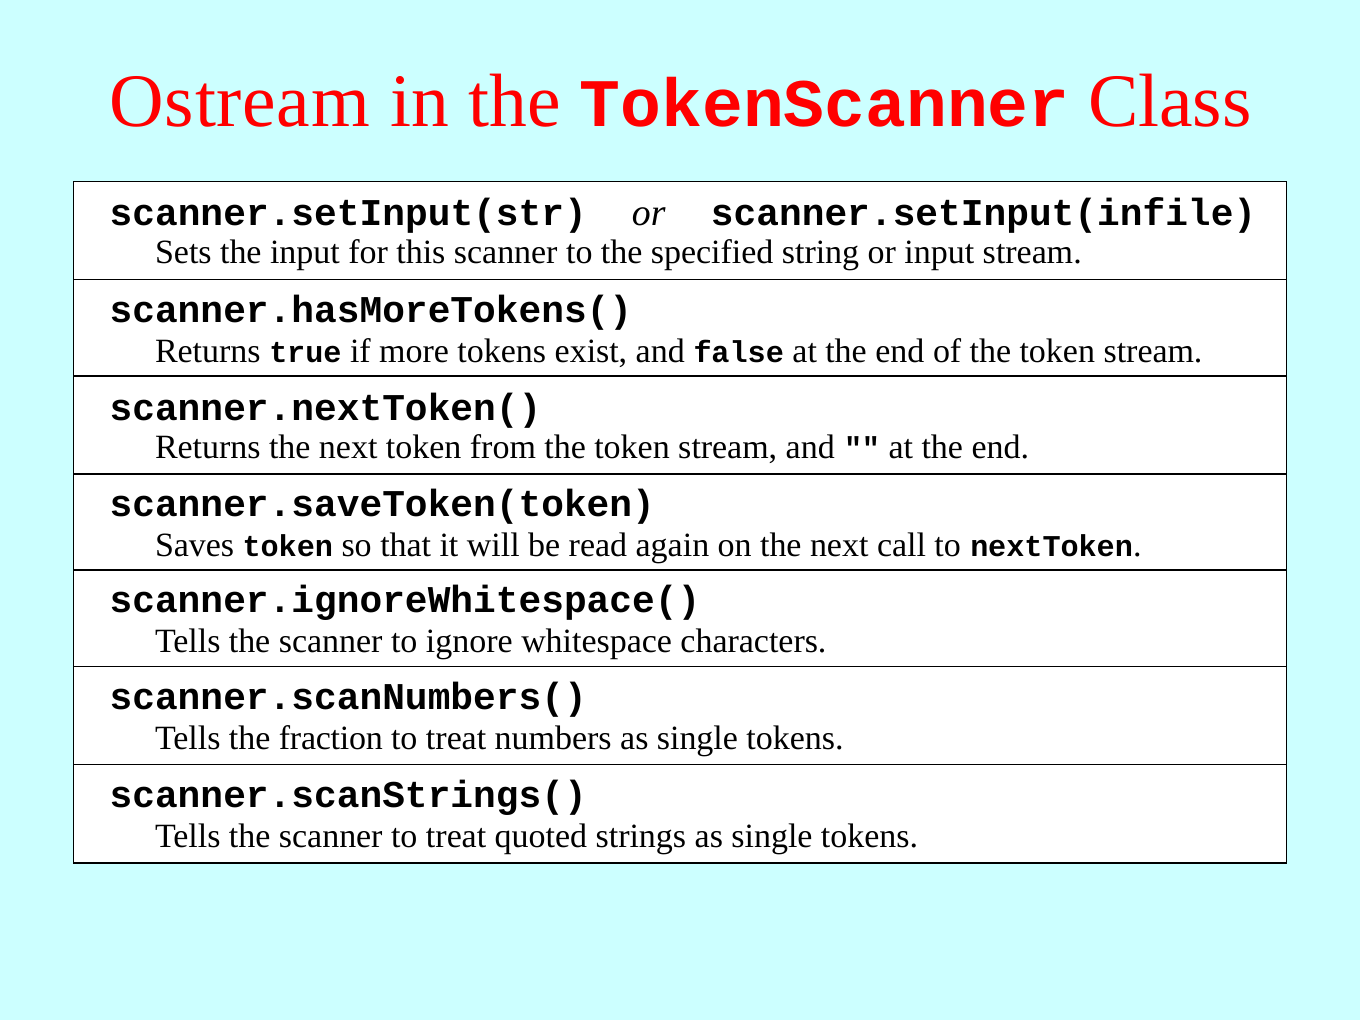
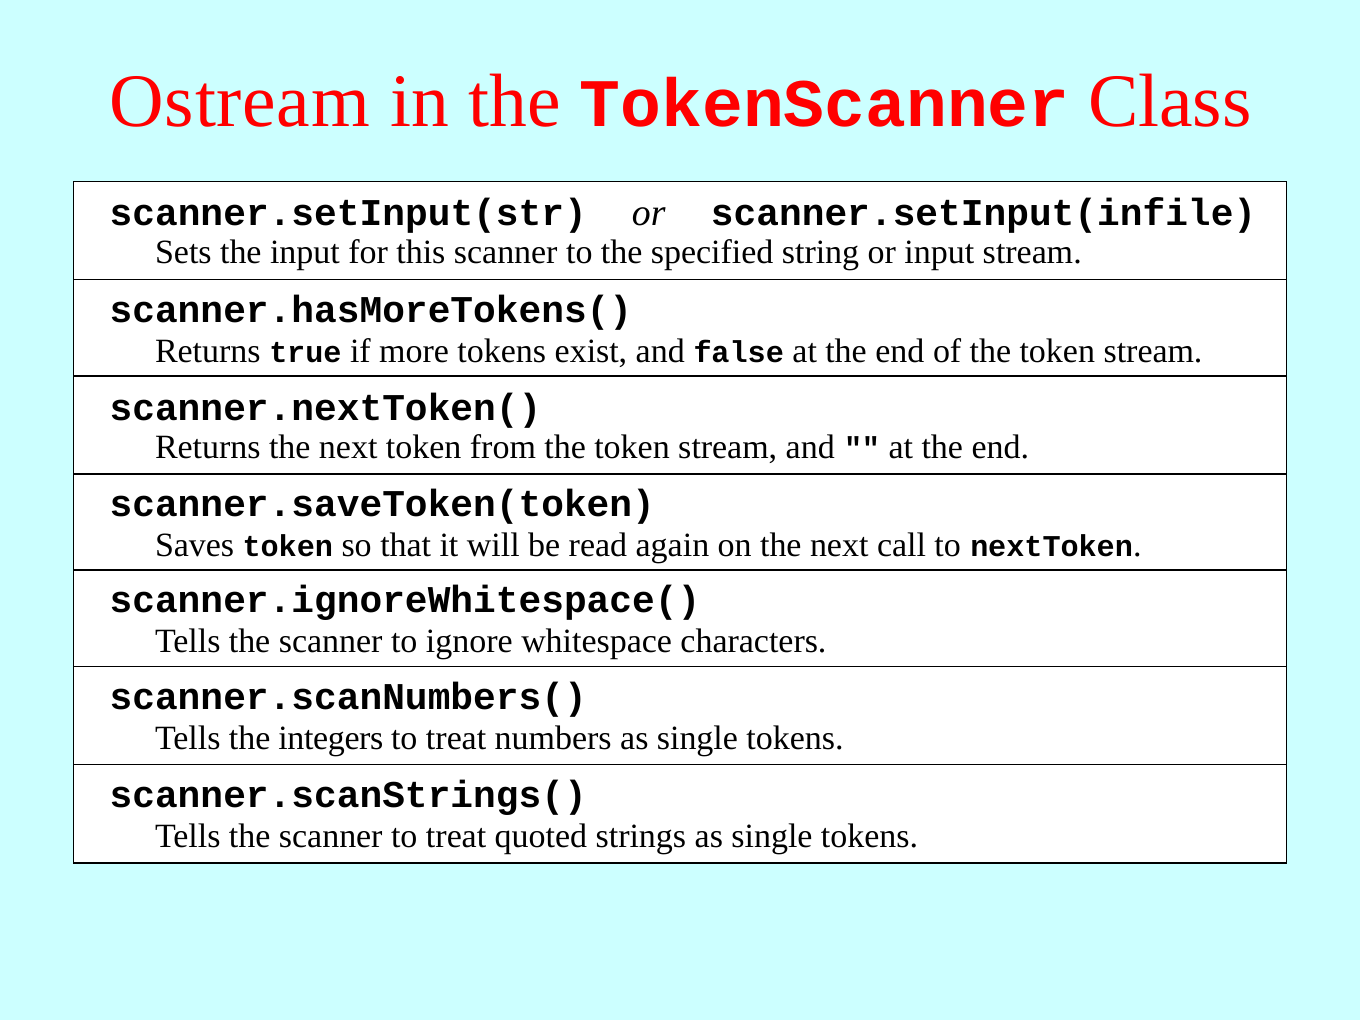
fraction: fraction -> integers
